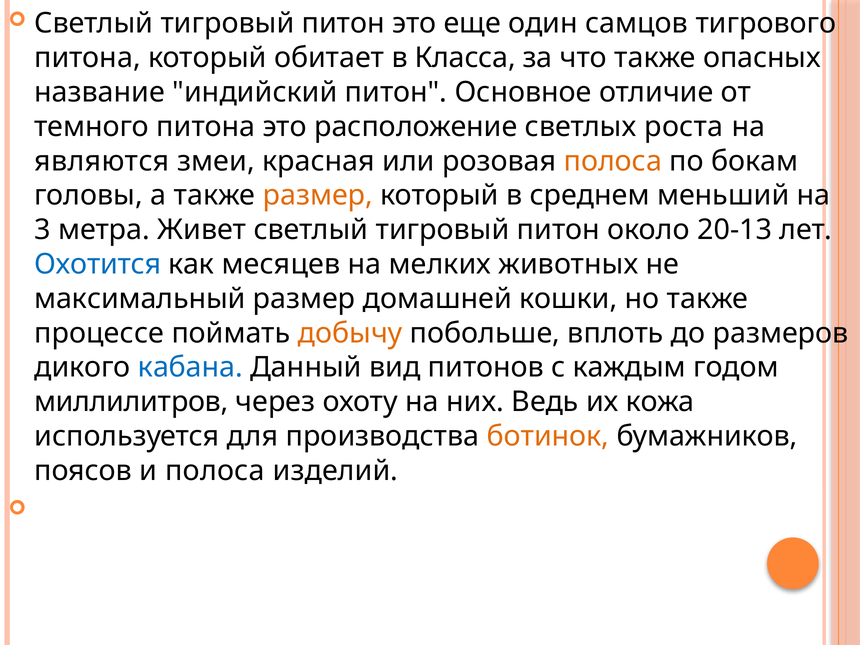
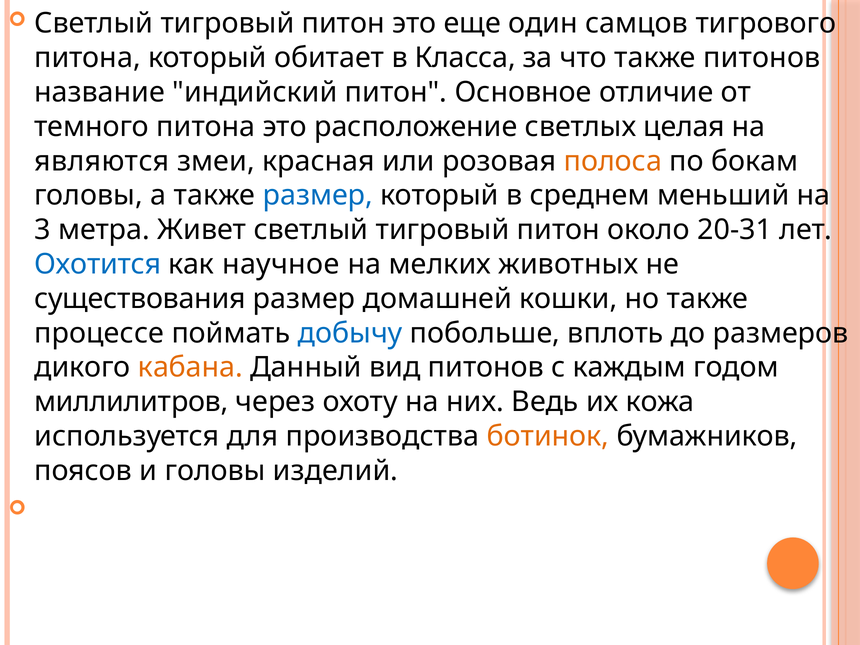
также опасных: опасных -> питонов
роста: роста -> целая
размер at (318, 195) colour: orange -> blue
20-13: 20-13 -> 20-31
месяцев: месяцев -> научное
максимальный: максимальный -> существования
добычу colour: orange -> blue
кабана colour: blue -> orange
и полоса: полоса -> головы
